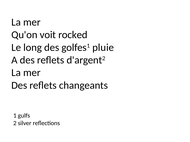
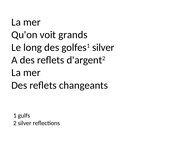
rocked: rocked -> grands
golfes1 pluie: pluie -> silver
